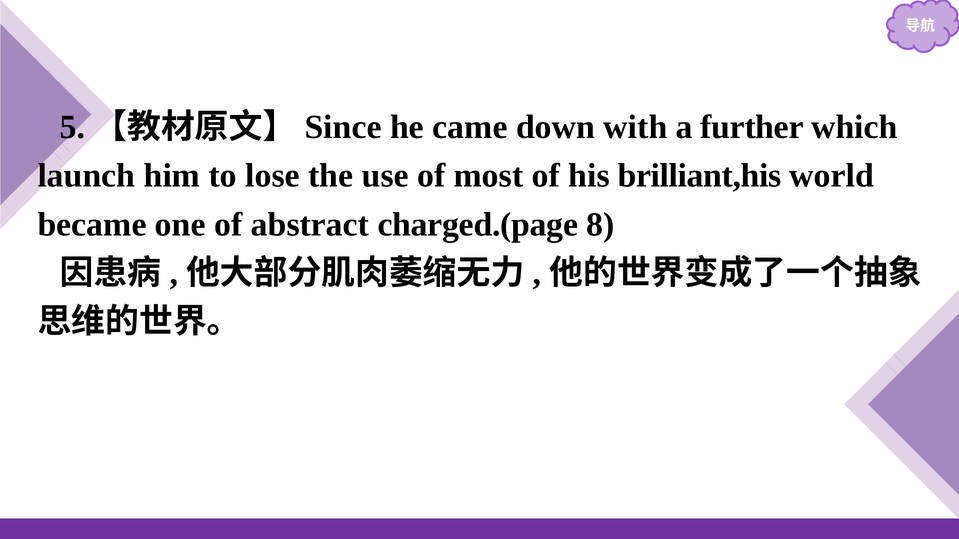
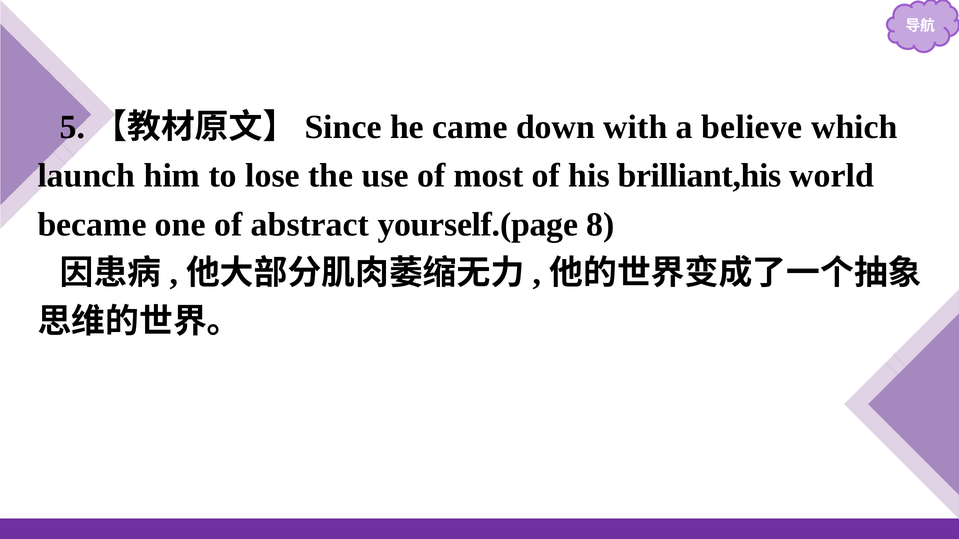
further: further -> believe
charged.(page: charged.(page -> yourself.(page
